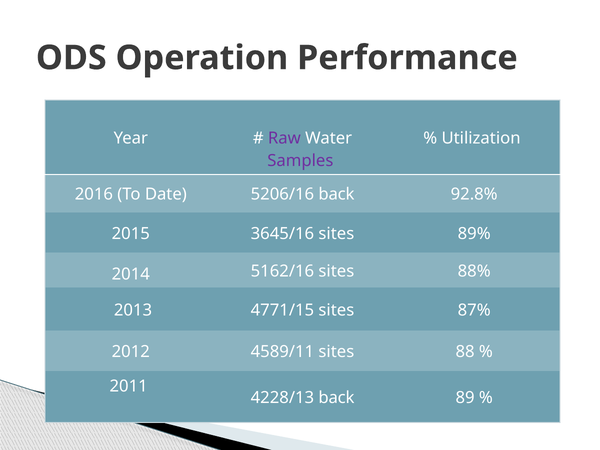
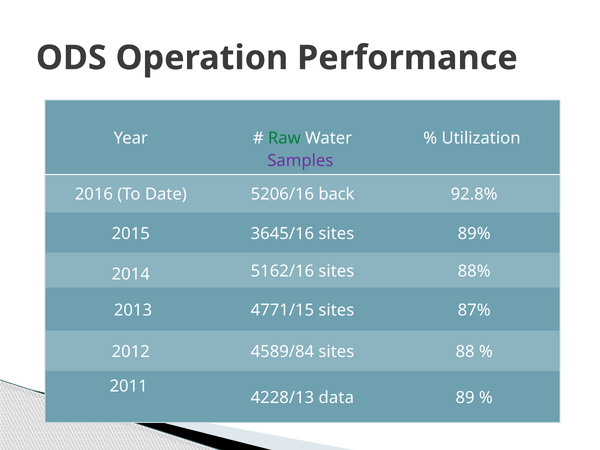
Raw colour: purple -> green
4589/11: 4589/11 -> 4589/84
4228/13 back: back -> data
